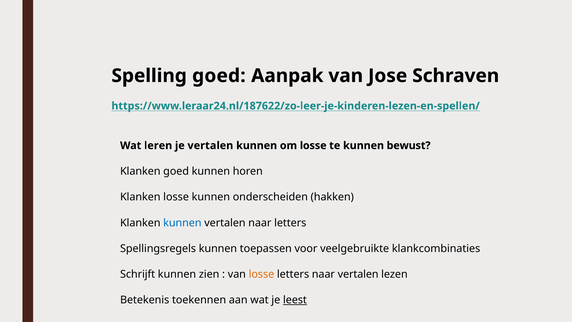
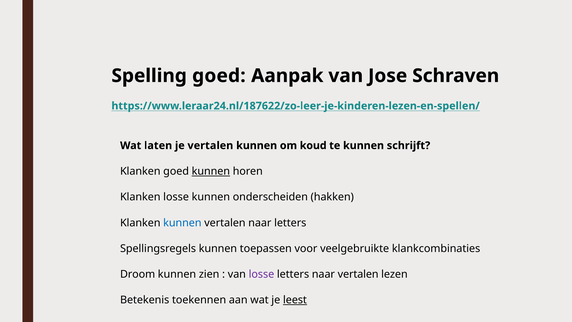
leren: leren -> laten
om losse: losse -> koud
bewust: bewust -> schrijft
kunnen at (211, 171) underline: none -> present
Schrijft: Schrijft -> Droom
losse at (261, 274) colour: orange -> purple
